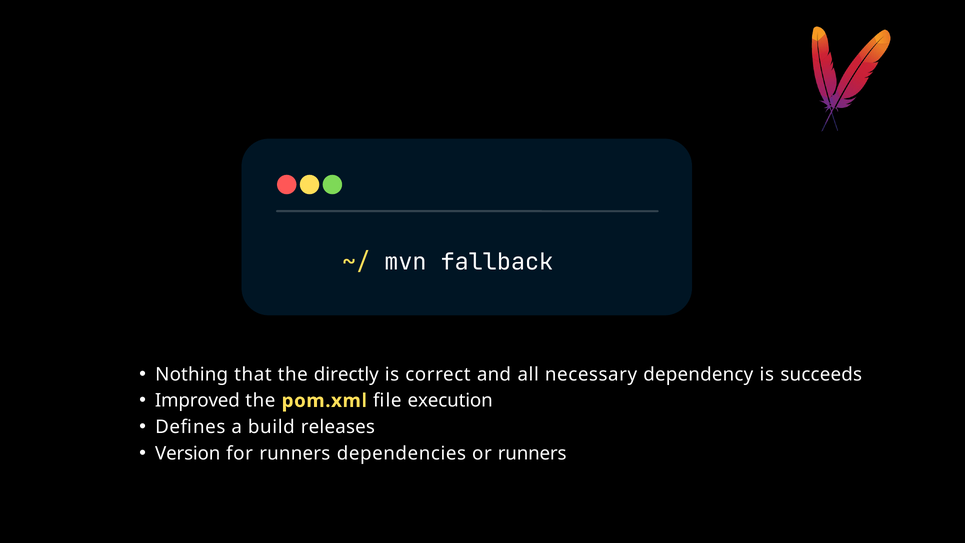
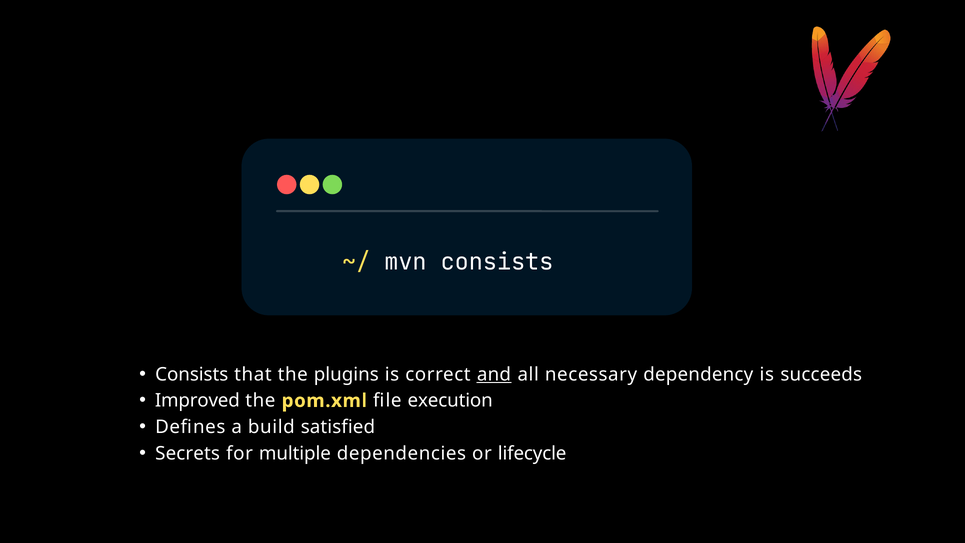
mvn fallback: fallback -> consists
Nothing at (192, 374): Nothing -> Consists
directly: directly -> plugins
and underline: none -> present
releases: releases -> satisfied
Version: Version -> Secrets
for runners: runners -> multiple
or runners: runners -> lifecycle
